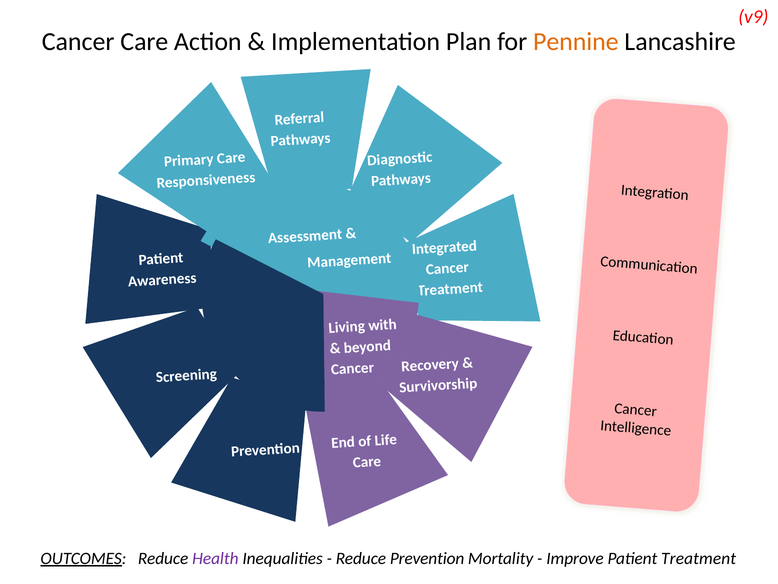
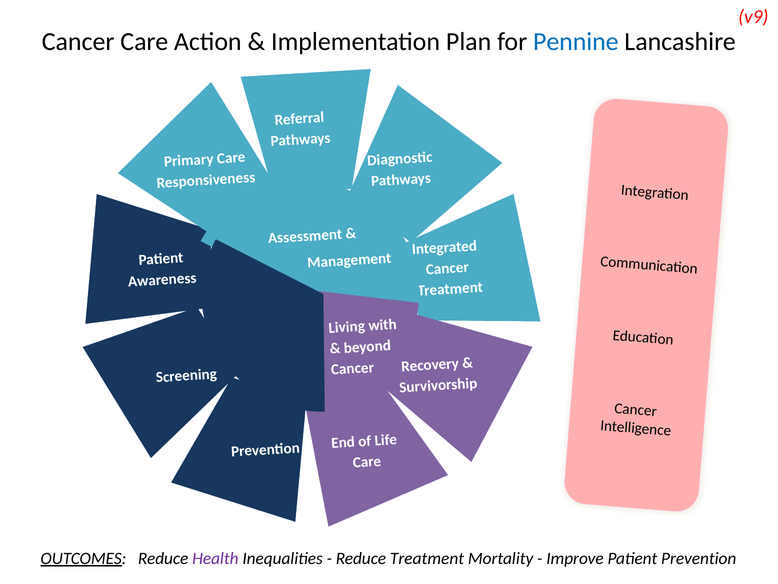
Pennine colour: orange -> blue
Reduce Prevention: Prevention -> Treatment
Patient Treatment: Treatment -> Prevention
